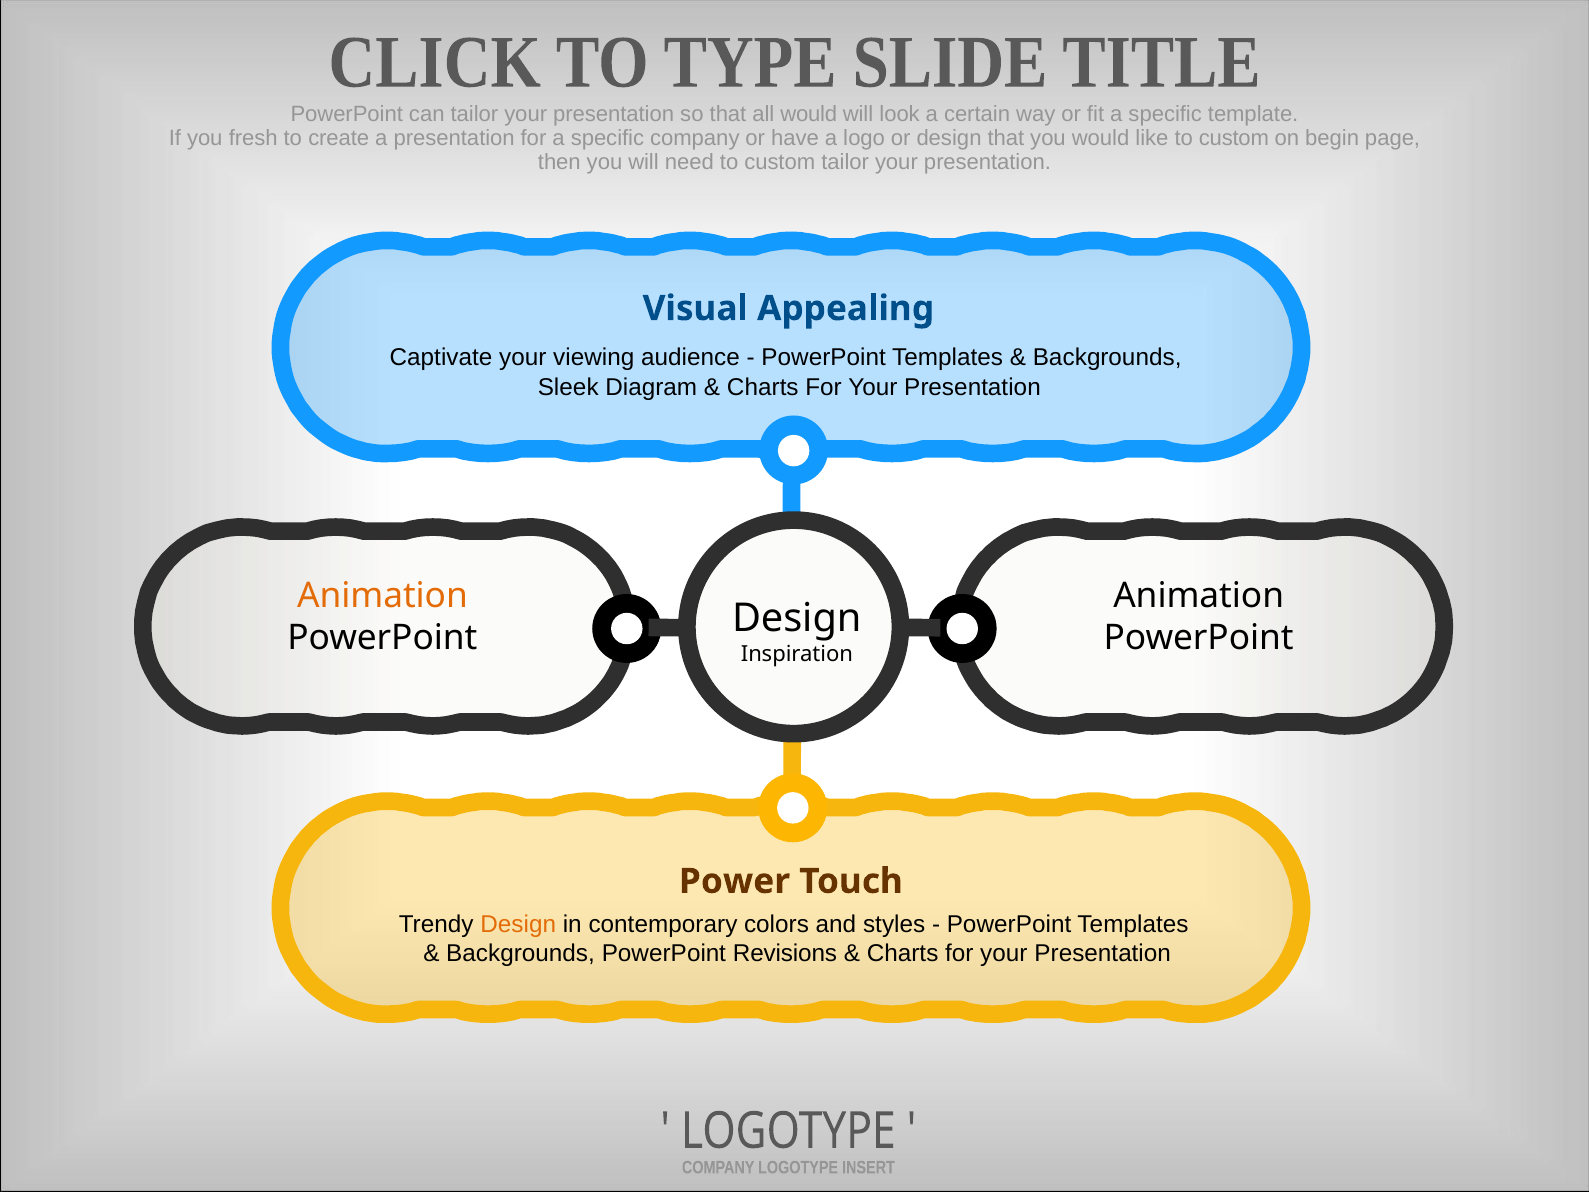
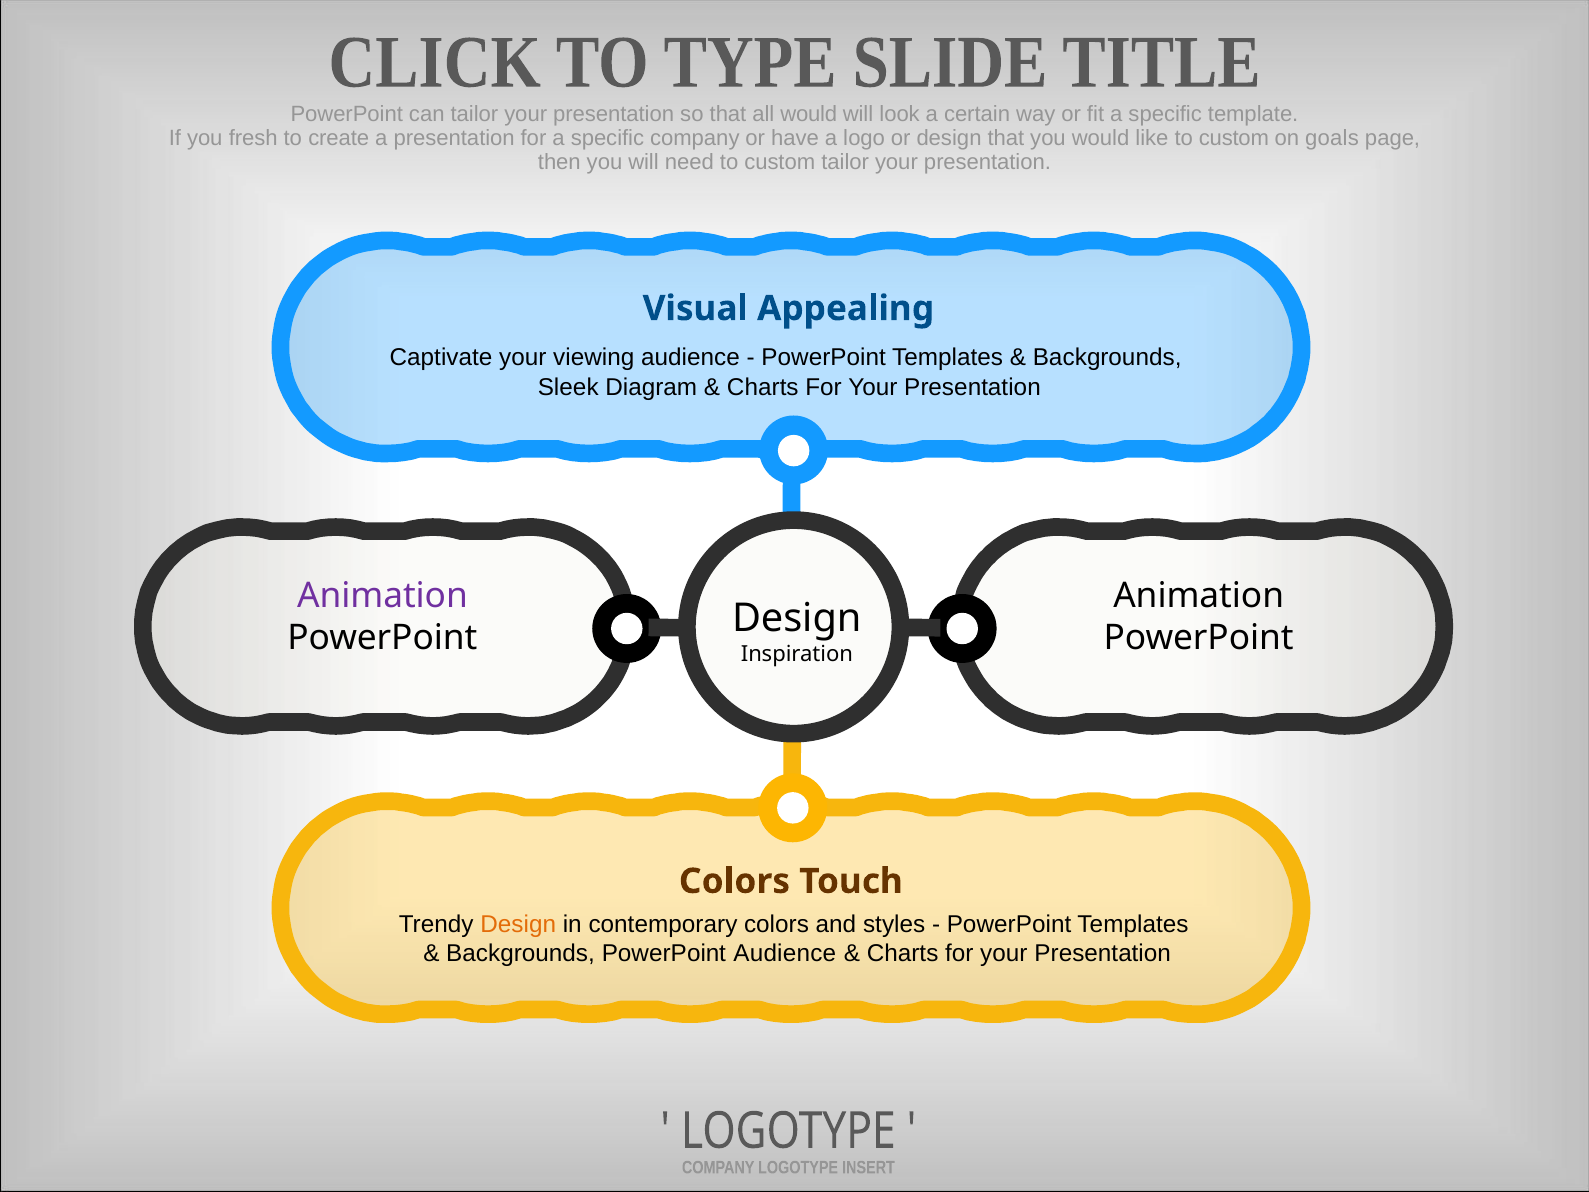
begin: begin -> goals
Animation at (382, 595) colour: orange -> purple
Power at (735, 881): Power -> Colors
PowerPoint Revisions: Revisions -> Audience
